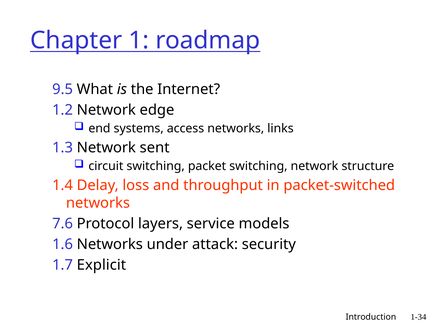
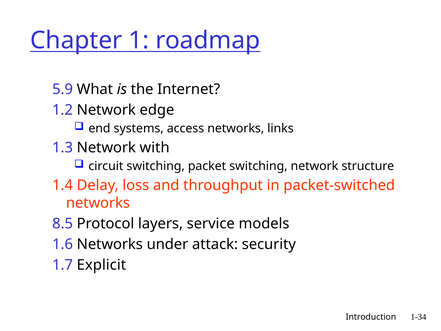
9.5: 9.5 -> 5.9
sent: sent -> with
7.6: 7.6 -> 8.5
